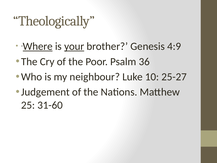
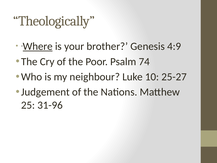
your underline: present -> none
36: 36 -> 74
31-60: 31-60 -> 31-96
